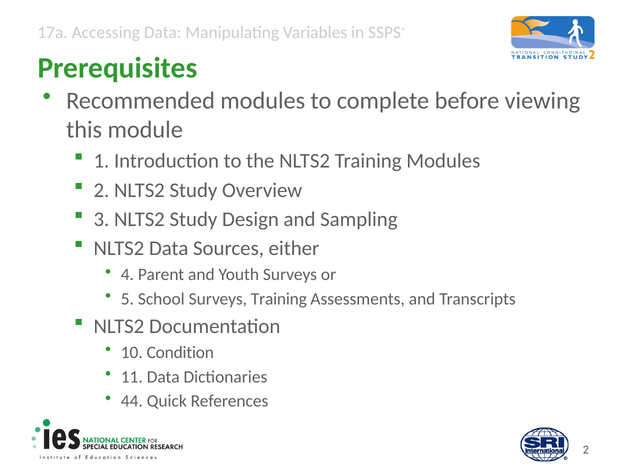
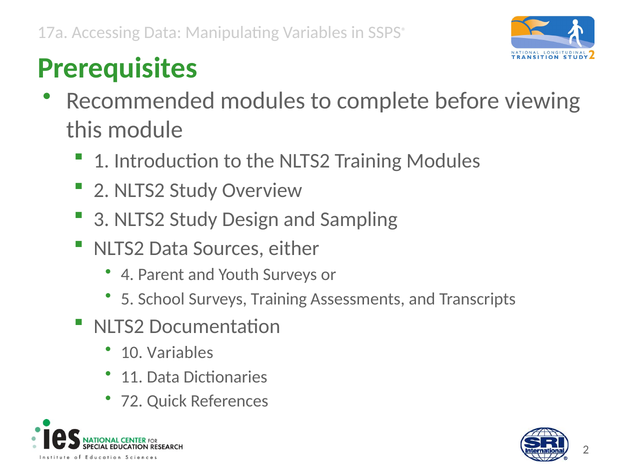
10 Condition: Condition -> Variables
44: 44 -> 72
